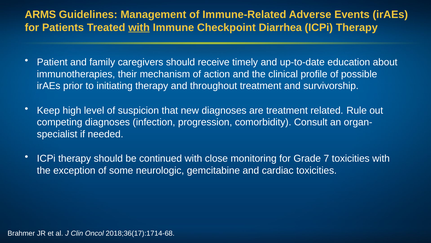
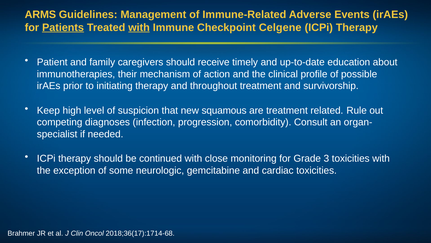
Patients underline: none -> present
Diarrhea: Diarrhea -> Celgene
new diagnoses: diagnoses -> squamous
7: 7 -> 3
